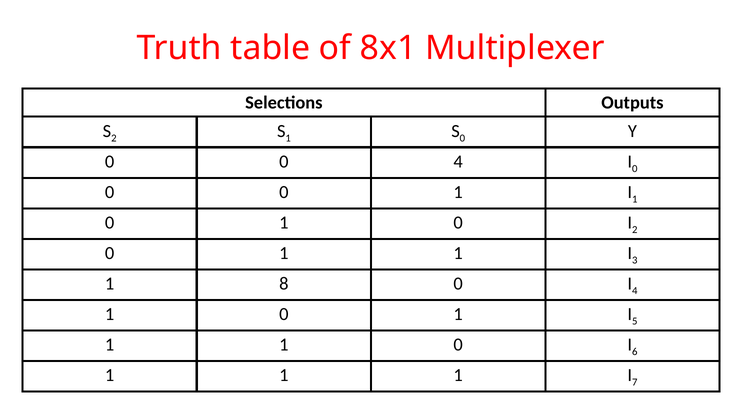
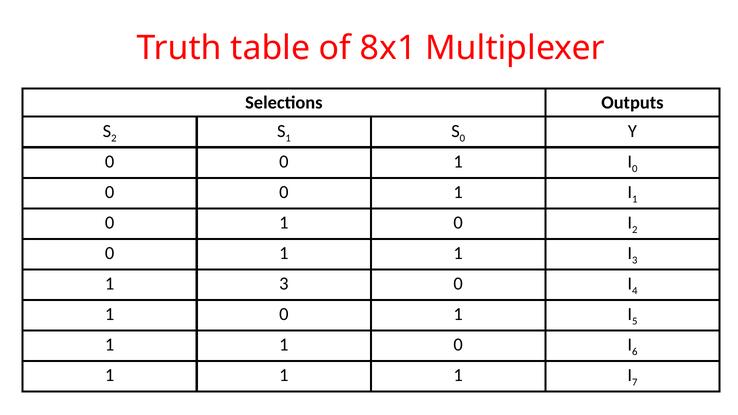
4 at (458, 162): 4 -> 1
1 8: 8 -> 3
